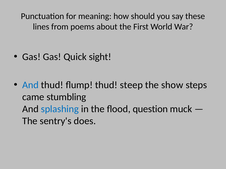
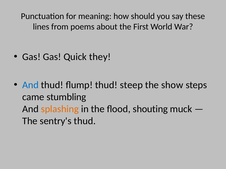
sight: sight -> they
splashing colour: blue -> orange
question: question -> shouting
sentry's does: does -> thud
